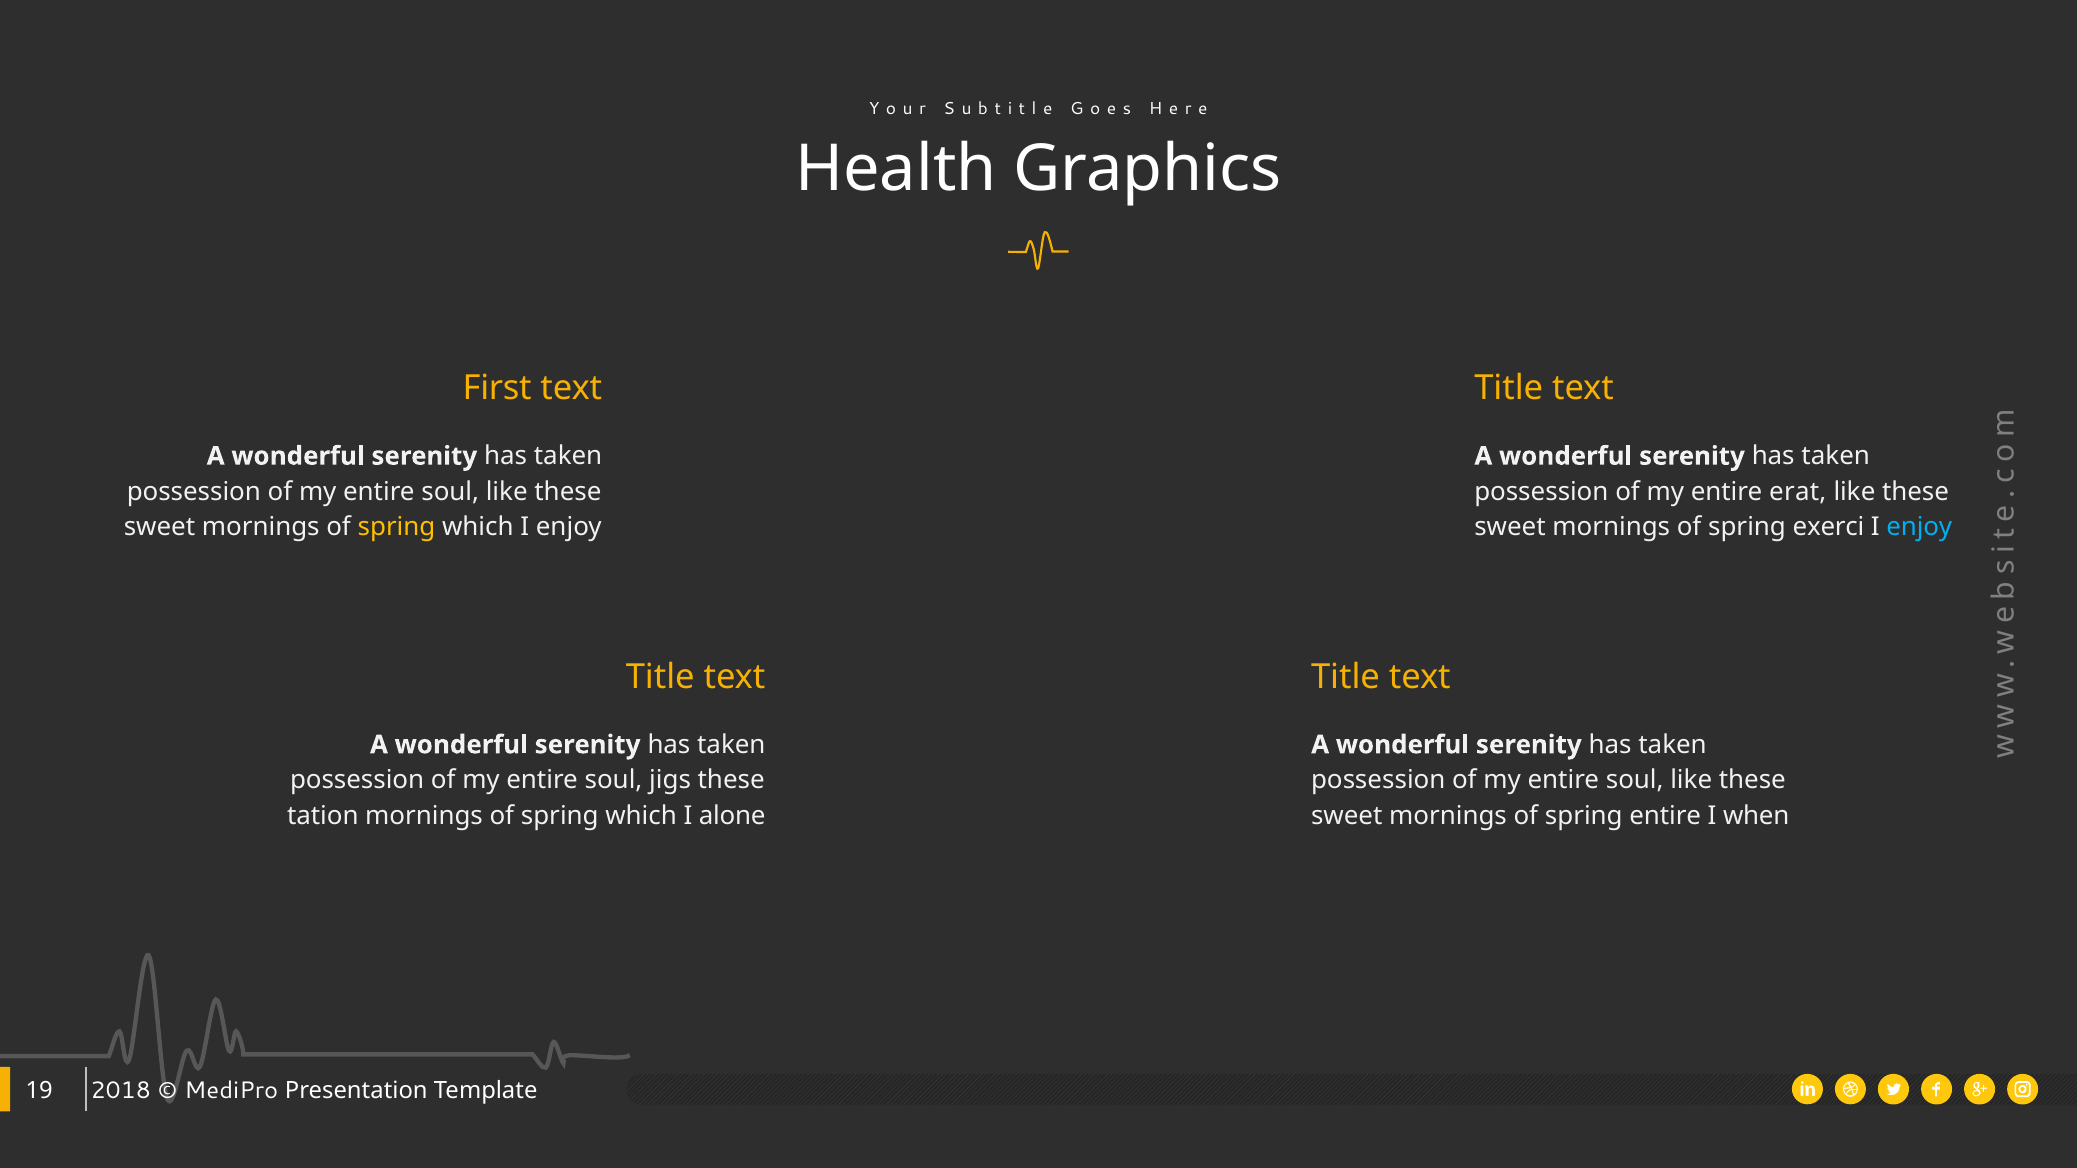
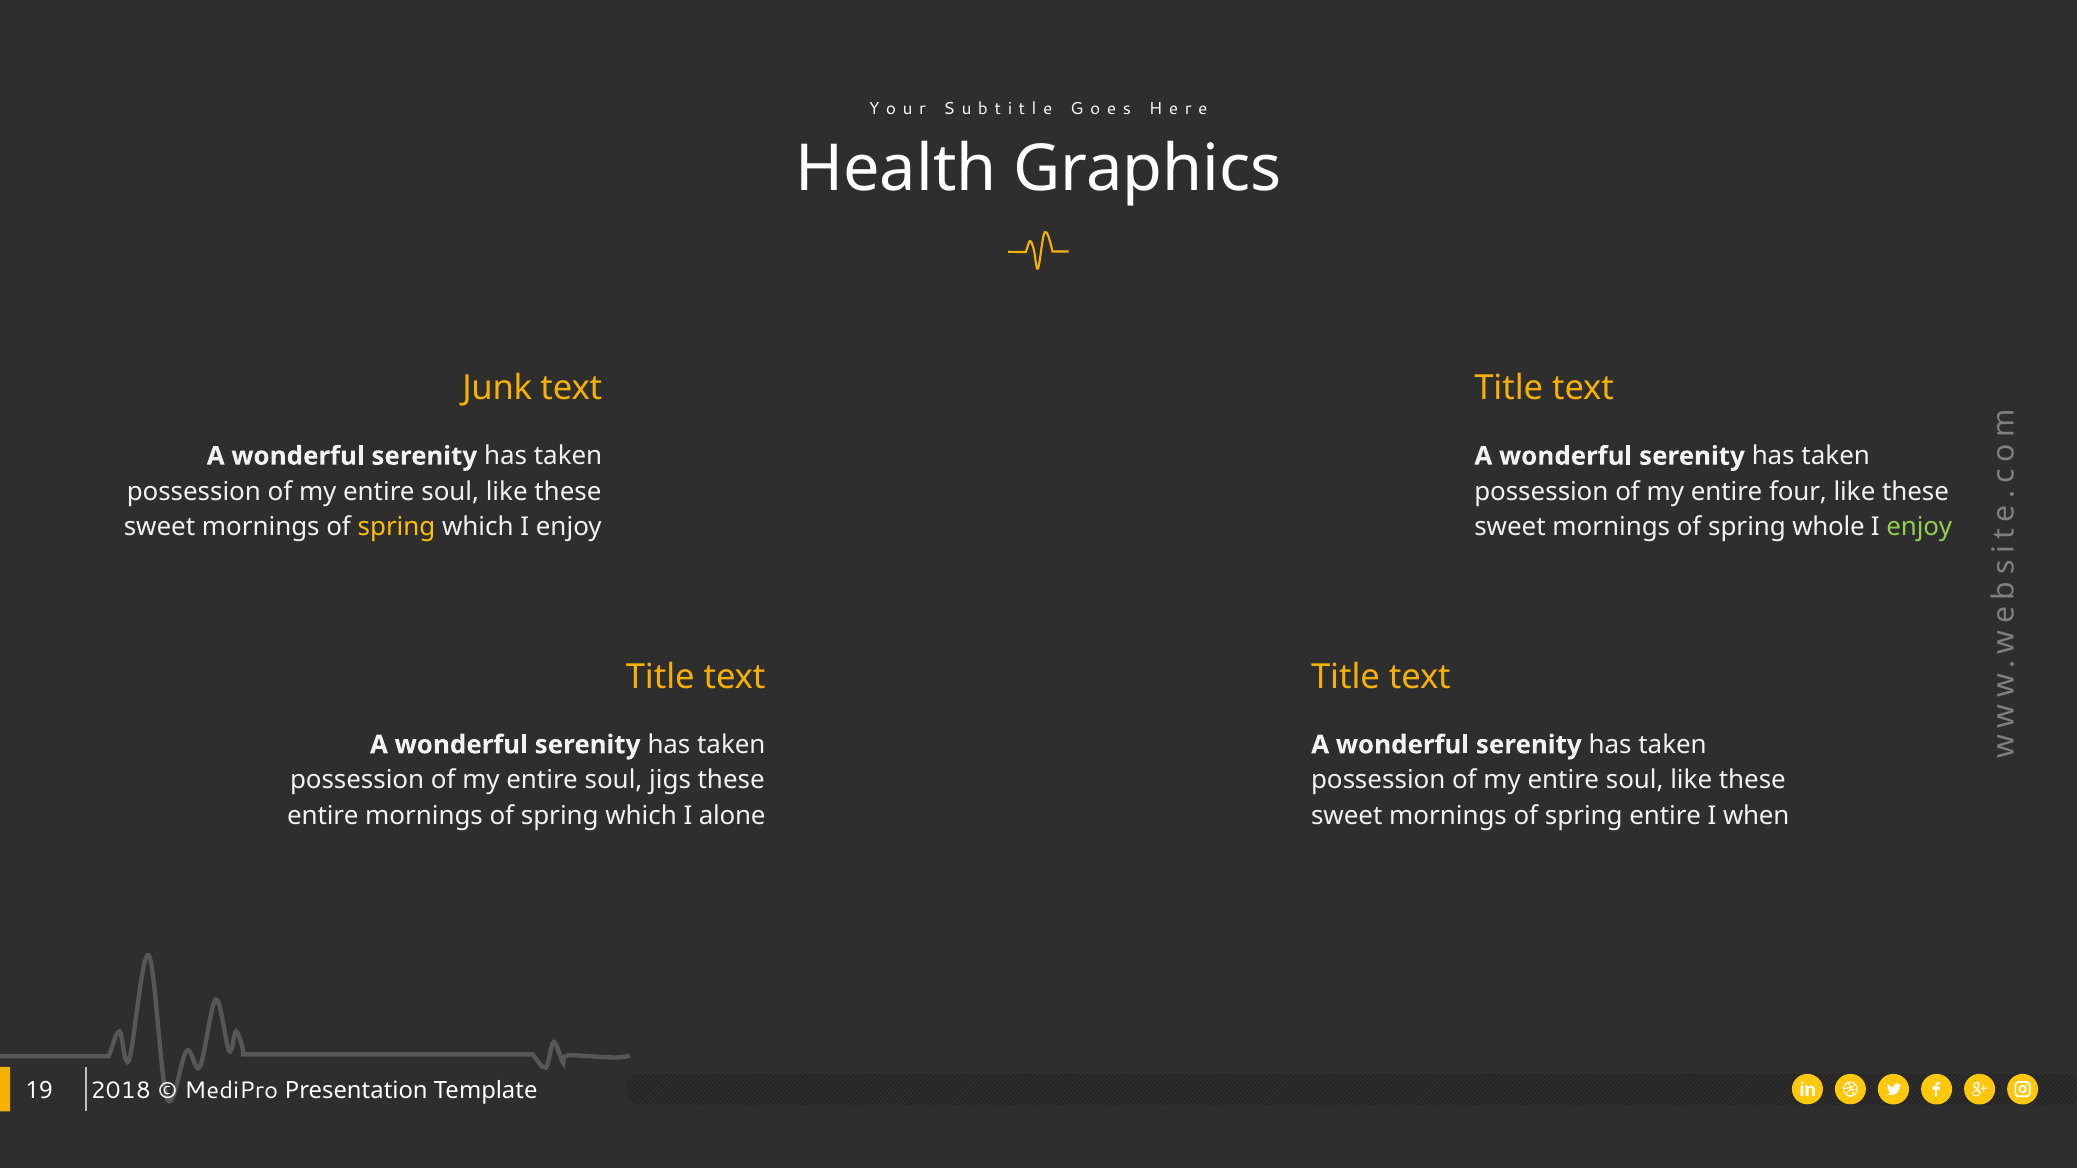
First: First -> Junk
erat: erat -> four
exerci: exerci -> whole
enjoy at (1919, 527) colour: light blue -> light green
tation at (323, 816): tation -> entire
